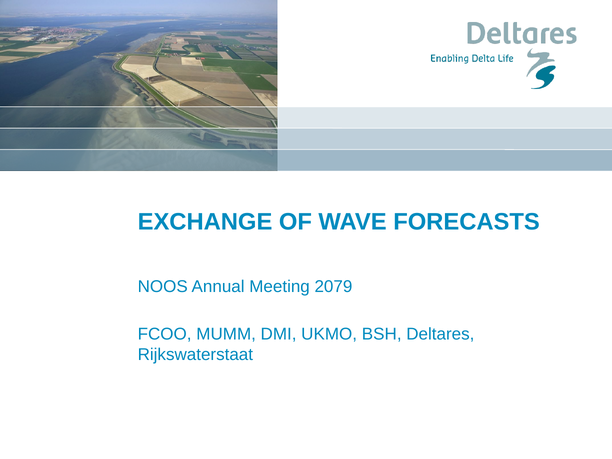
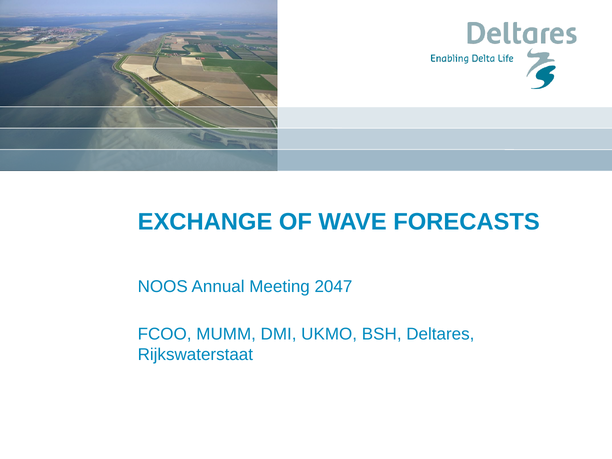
2079: 2079 -> 2047
